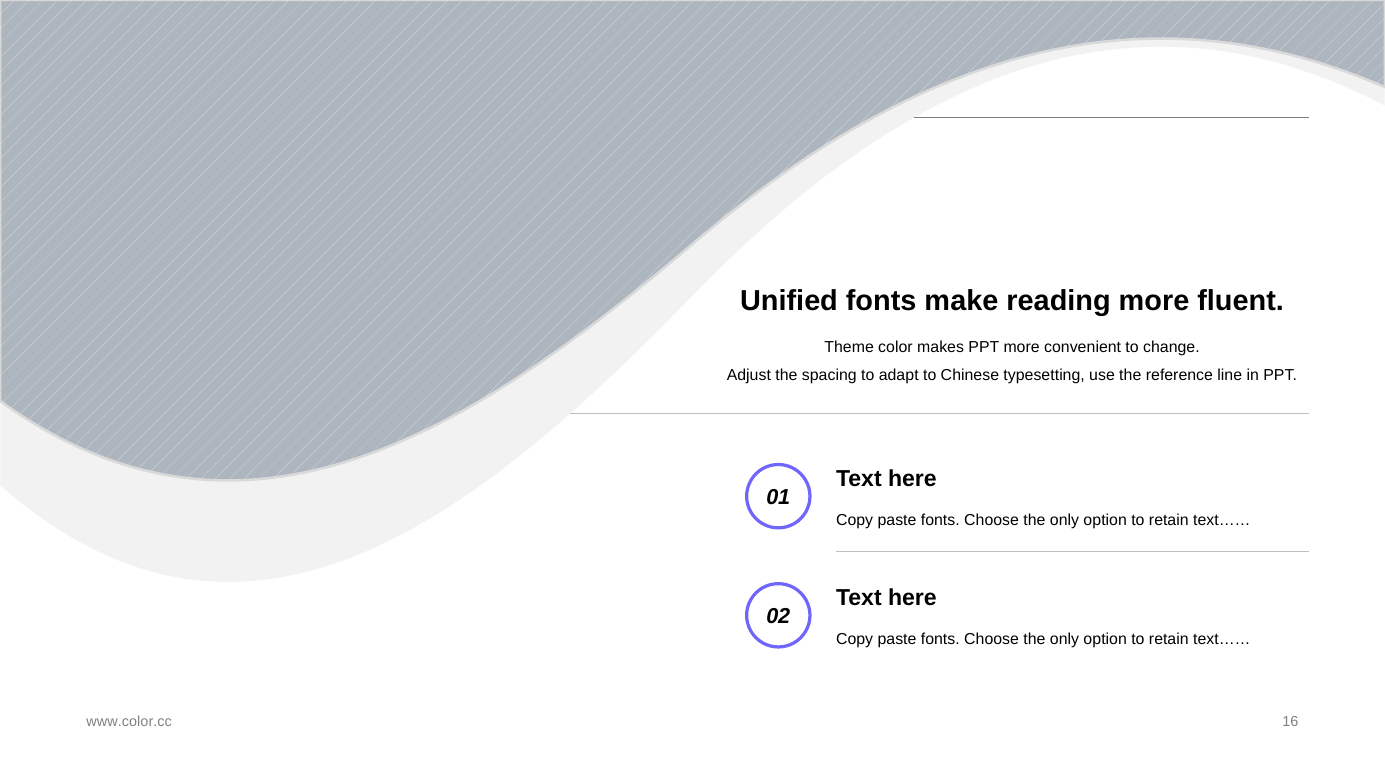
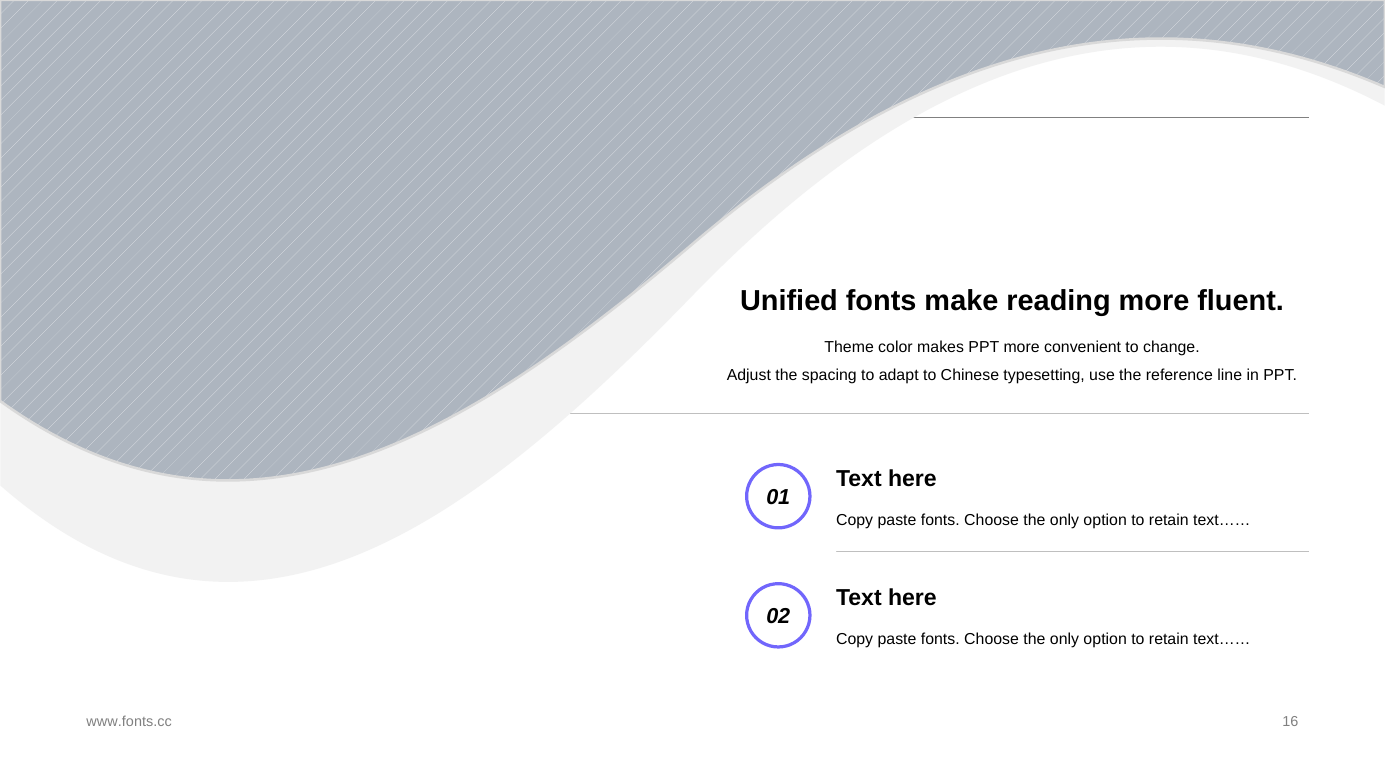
www.color.cc: www.color.cc -> www.fonts.cc
